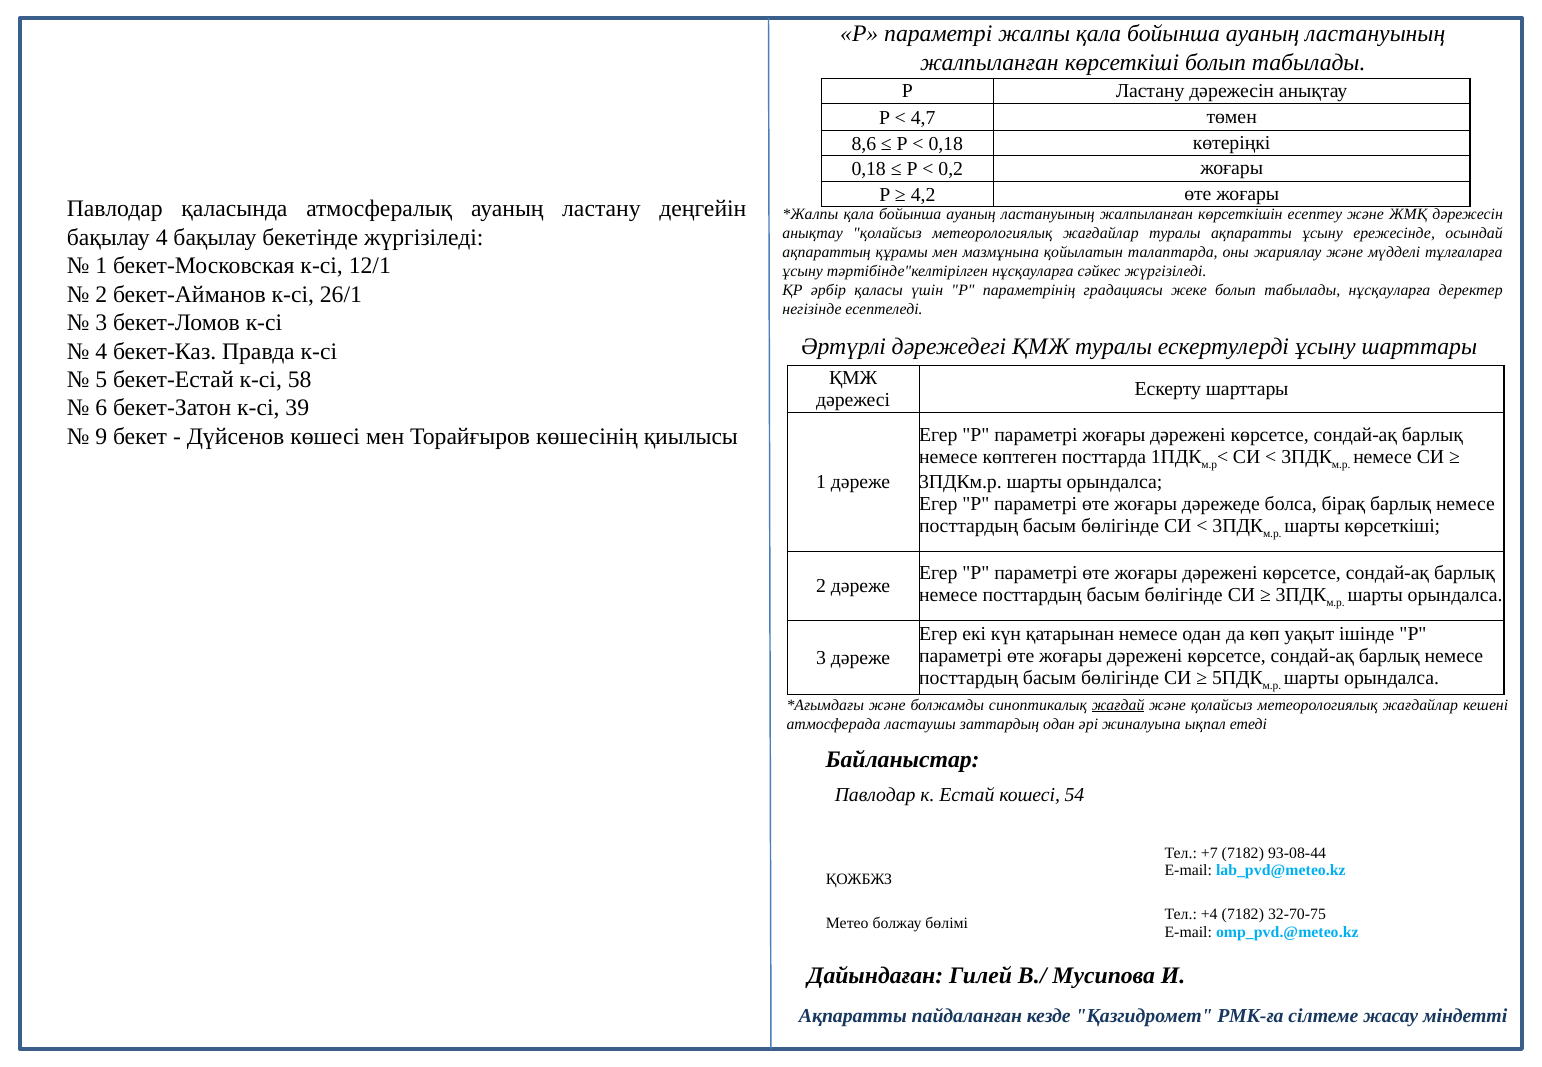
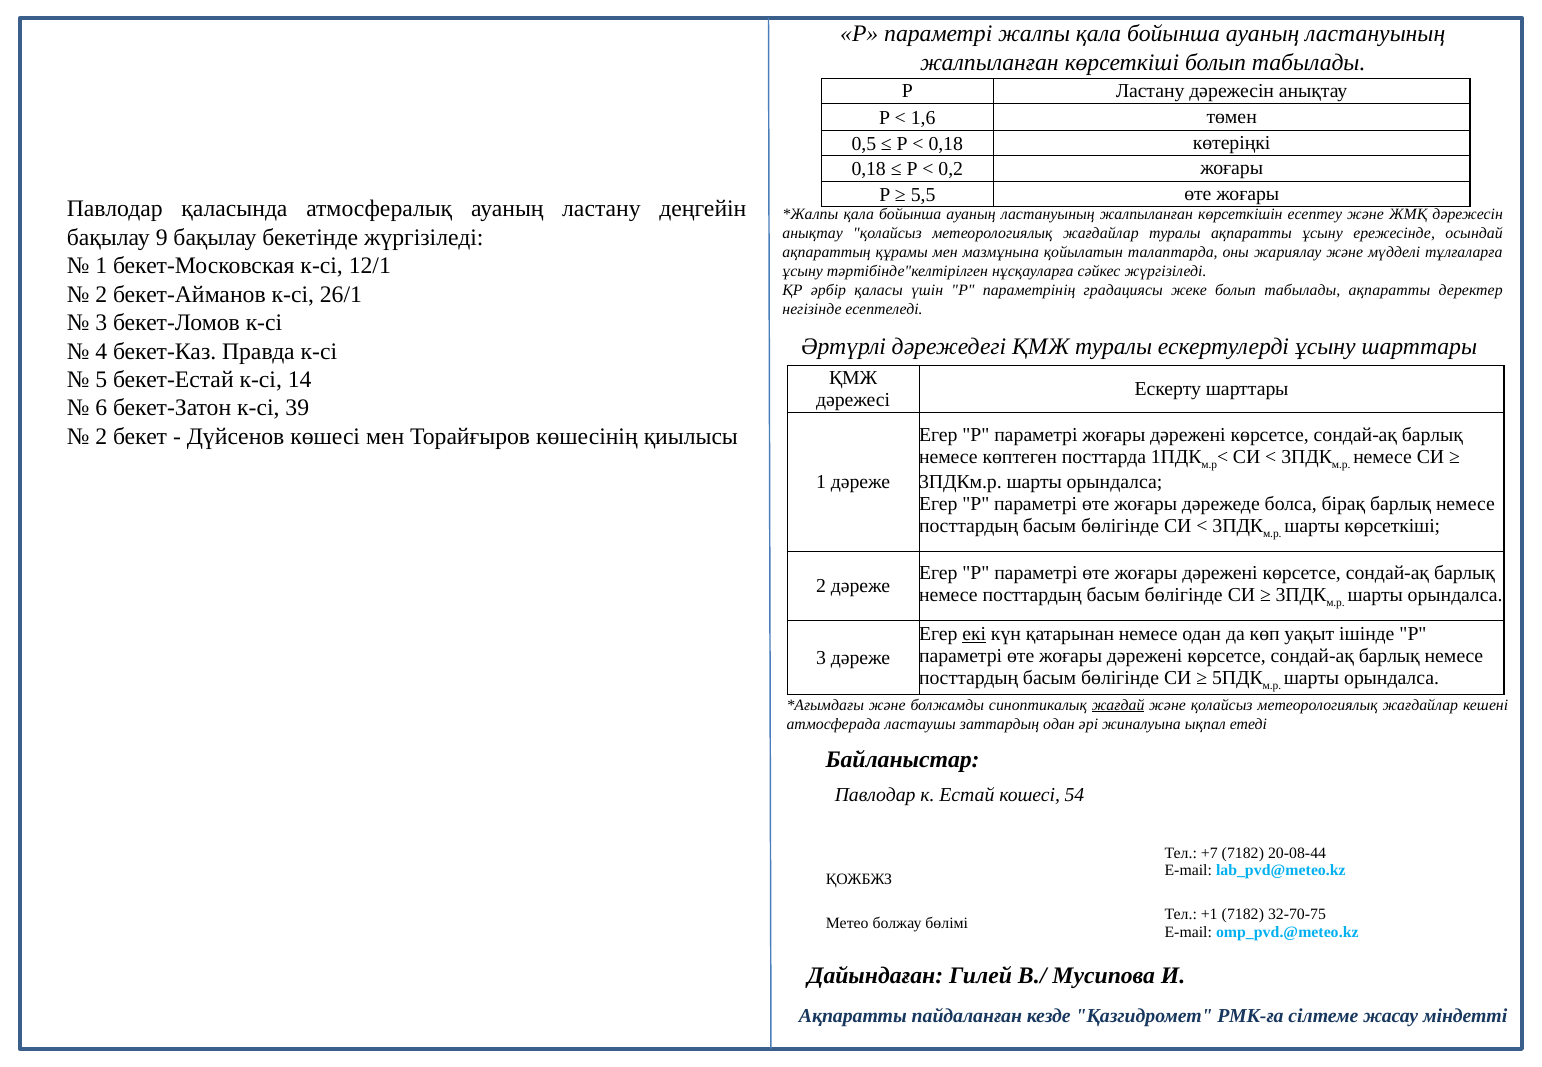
4,7: 4,7 -> 1,6
8,6: 8,6 -> 0,5
4,2: 4,2 -> 5,5
бақылау 4: 4 -> 9
табылады нұсқауларға: нұсқауларға -> ақпаратты
58: 58 -> 14
9 at (101, 437): 9 -> 2
екі underline: none -> present
93-08-44: 93-08-44 -> 20-08-44
+4: +4 -> +1
